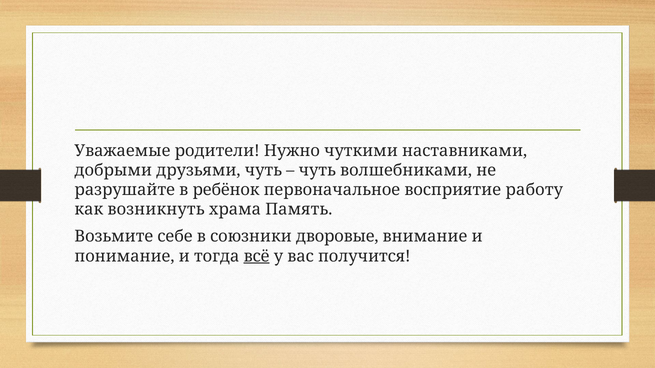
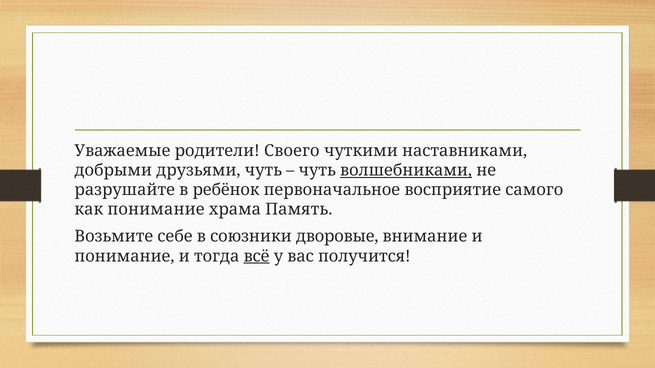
Нужно: Нужно -> Своего
волшебниками underline: none -> present
работу: работу -> самого
как возникнуть: возникнуть -> понимание
